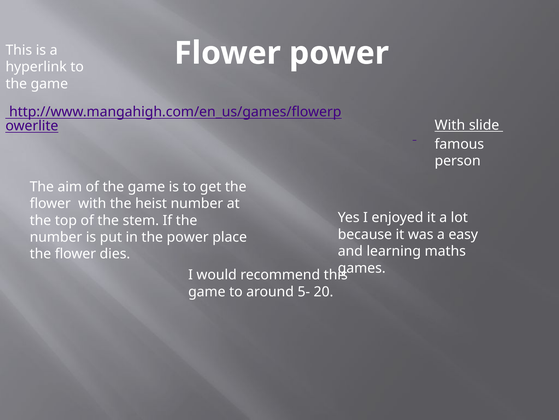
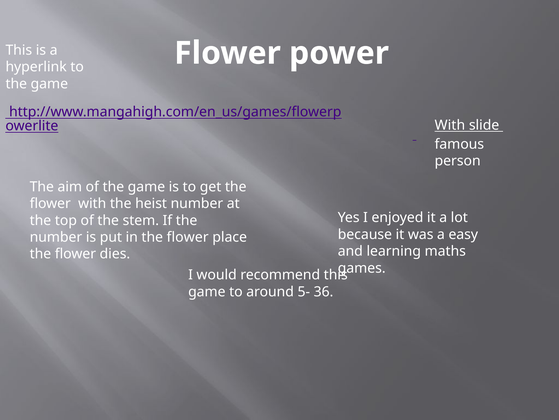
in the power: power -> flower
20: 20 -> 36
